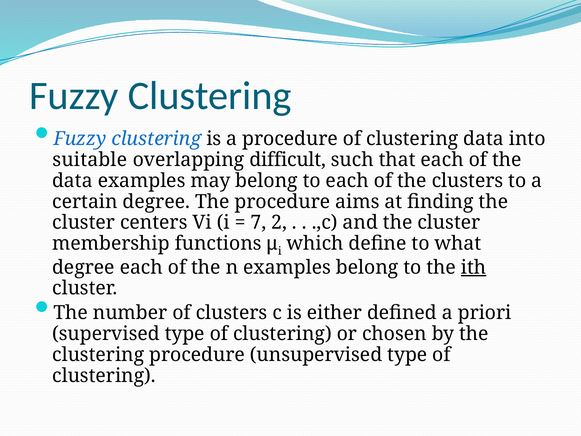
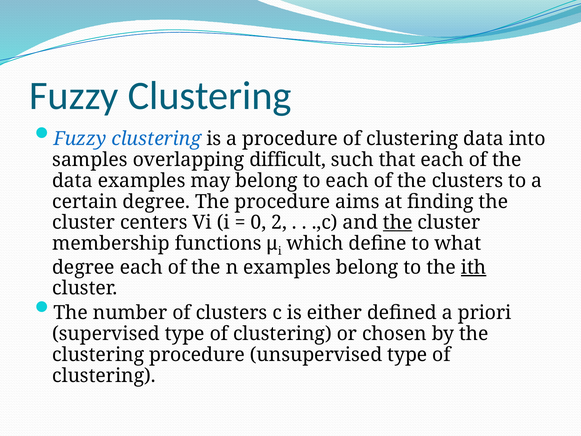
suitable: suitable -> samples
7: 7 -> 0
the at (398, 222) underline: none -> present
